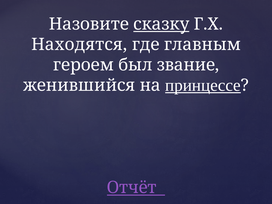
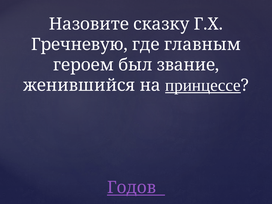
сказку underline: present -> none
Находятся: Находятся -> Гречневую
Отчёт: Отчёт -> Годов
